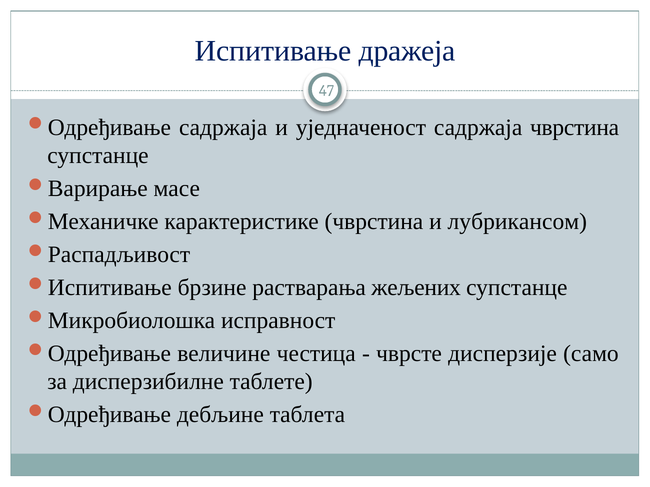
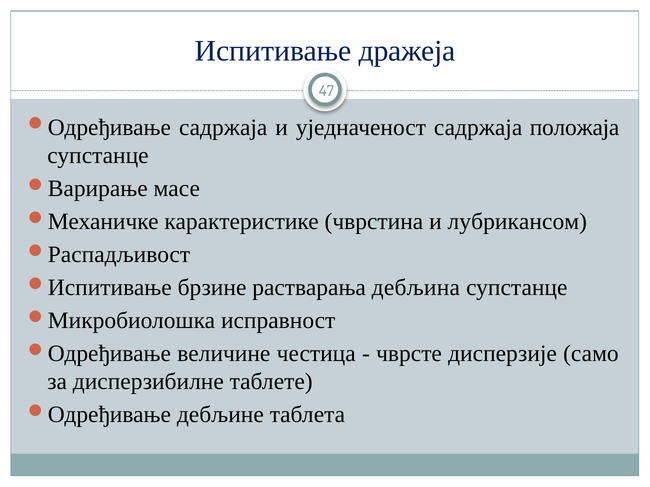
садржаја чврстина: чврстина -> положаја
жељених: жељених -> дебљина
